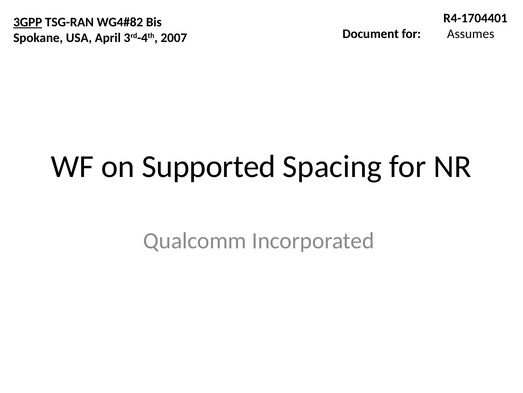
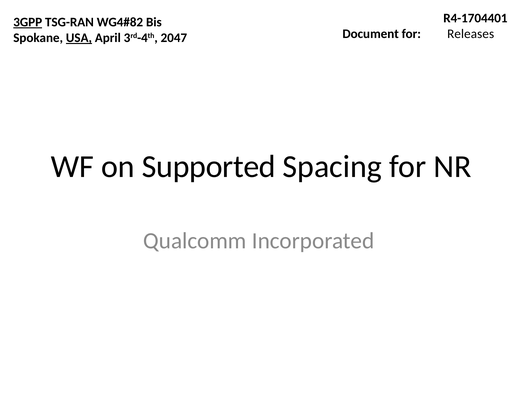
Assumes: Assumes -> Releases
USA underline: none -> present
2007: 2007 -> 2047
